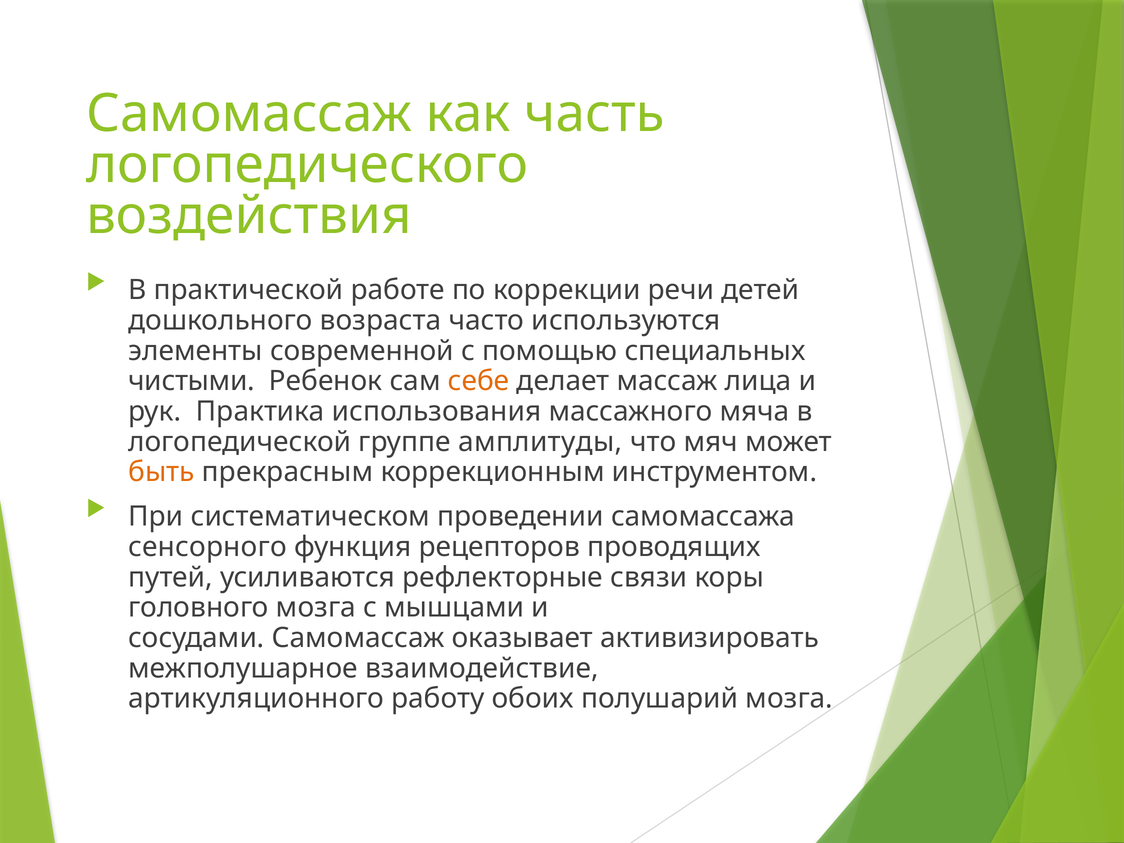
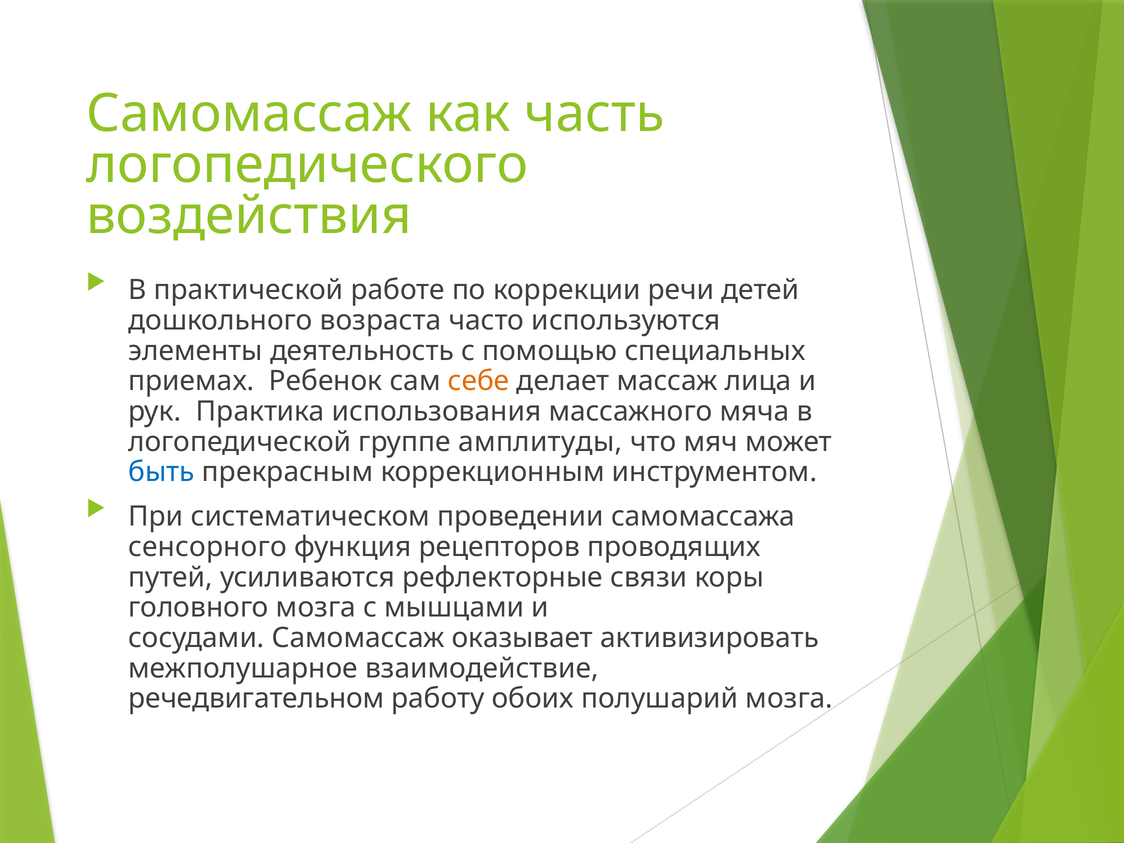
современной: современной -> деятельность
чистыми: чистыми -> приемах
быть colour: orange -> blue
артикуляционного: артикуляционного -> речедвигательном
